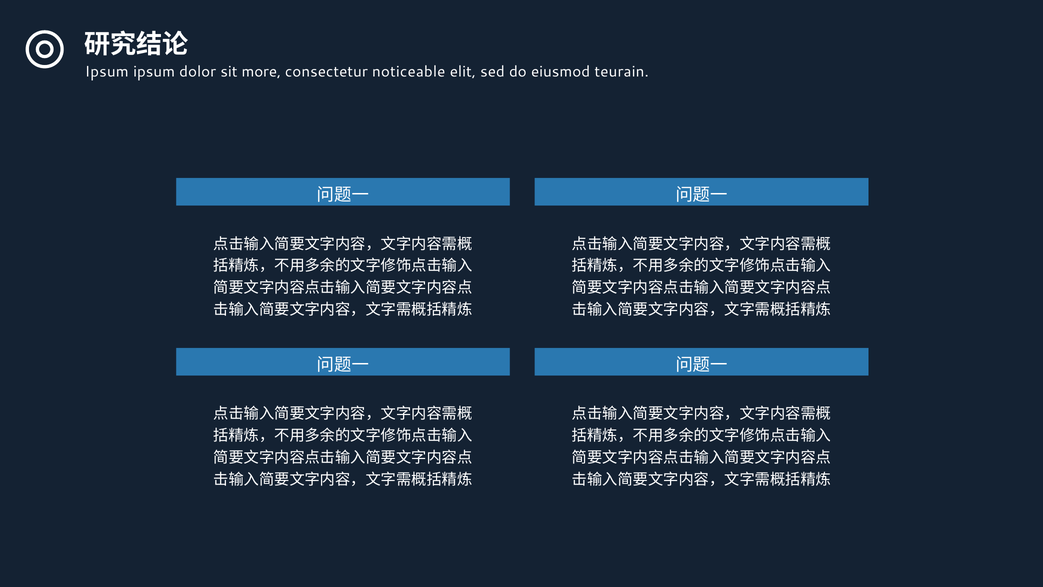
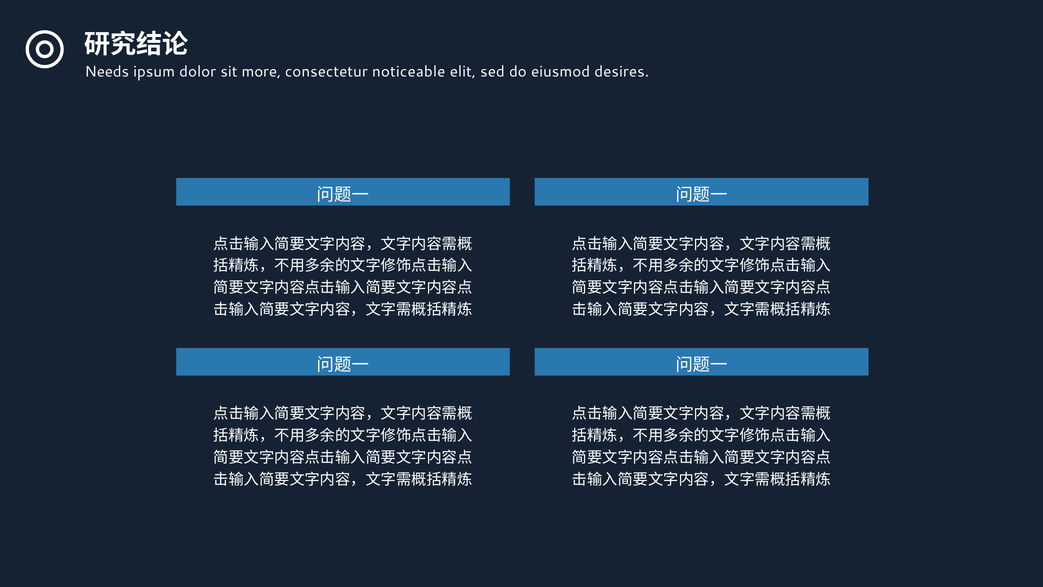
Ipsum at (107, 72): Ipsum -> Needs
teurain: teurain -> desires
